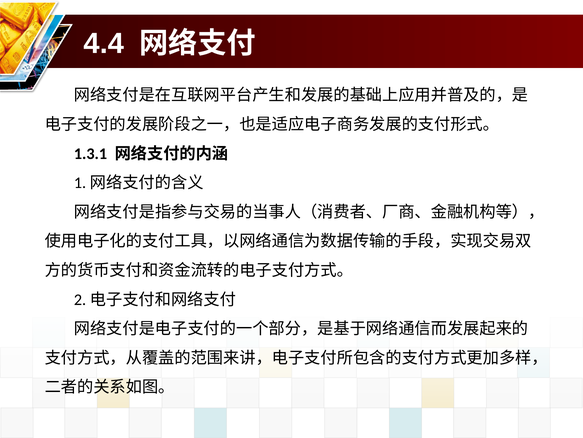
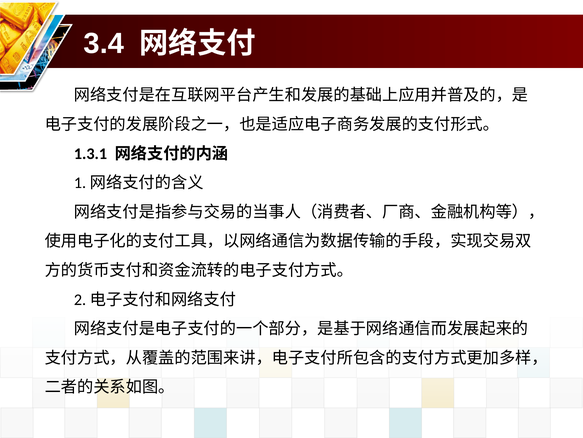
4.4: 4.4 -> 3.4
